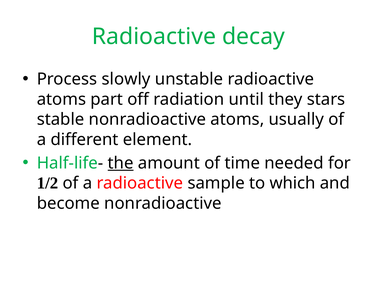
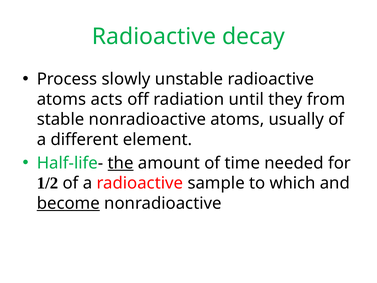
part: part -> acts
stars: stars -> from
become underline: none -> present
